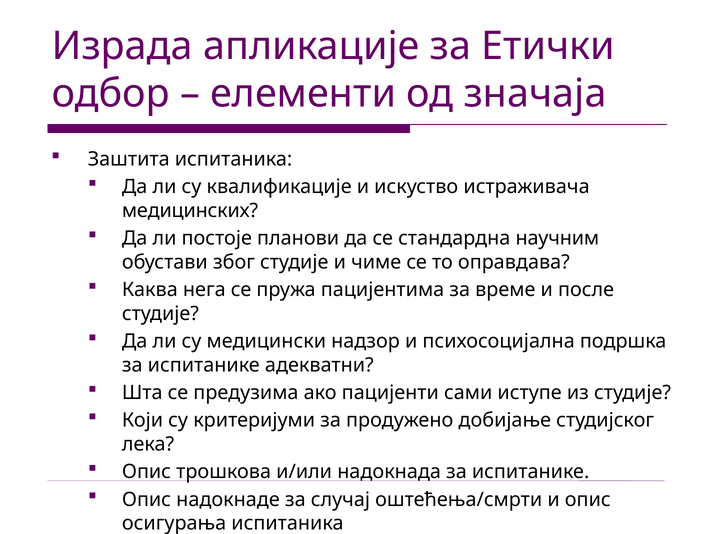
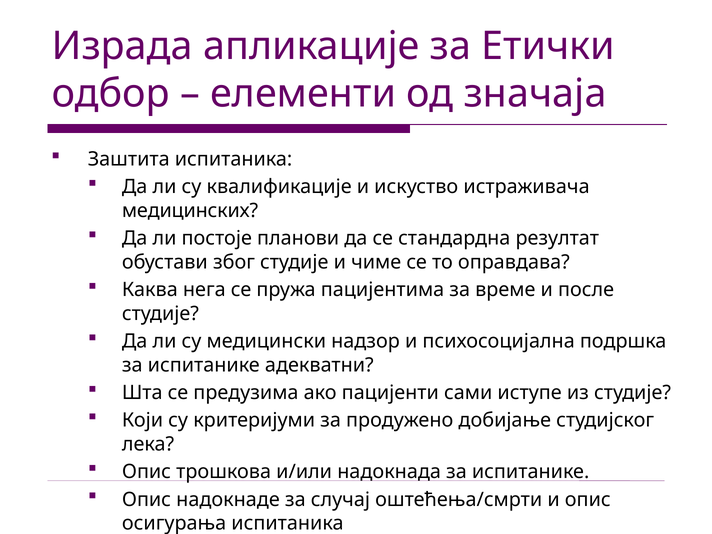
научним: научним -> резултат
